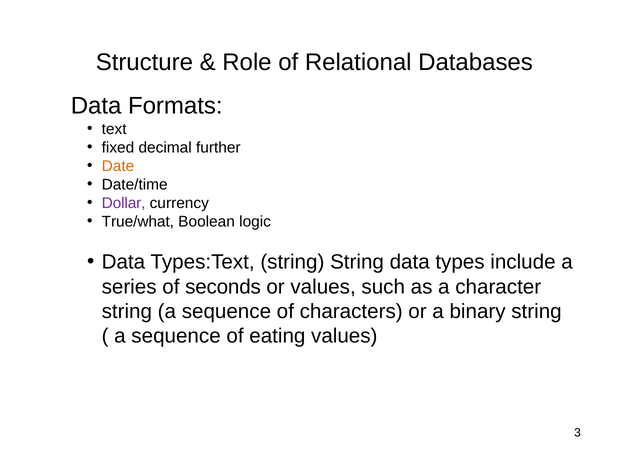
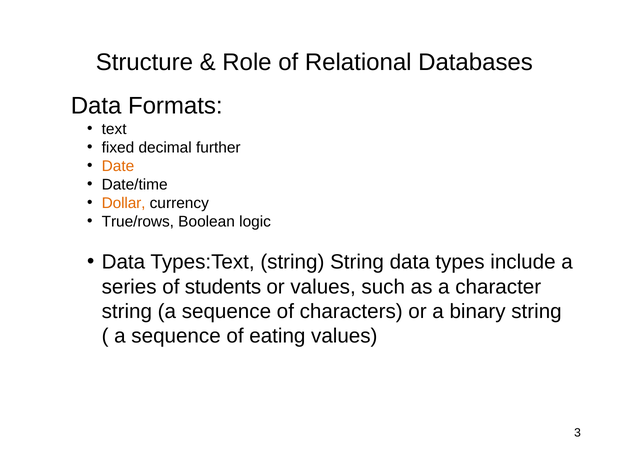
Dollar colour: purple -> orange
True/what: True/what -> True/rows
seconds: seconds -> students
